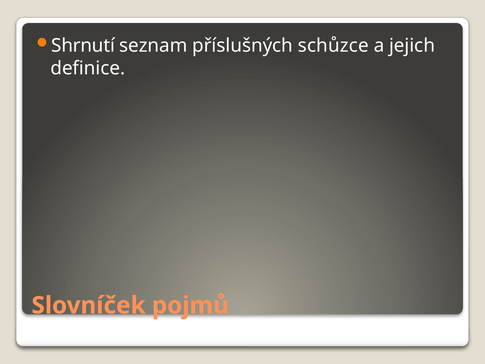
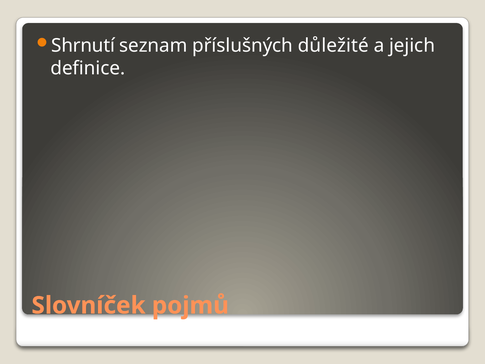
schůzce: schůzce -> důležité
